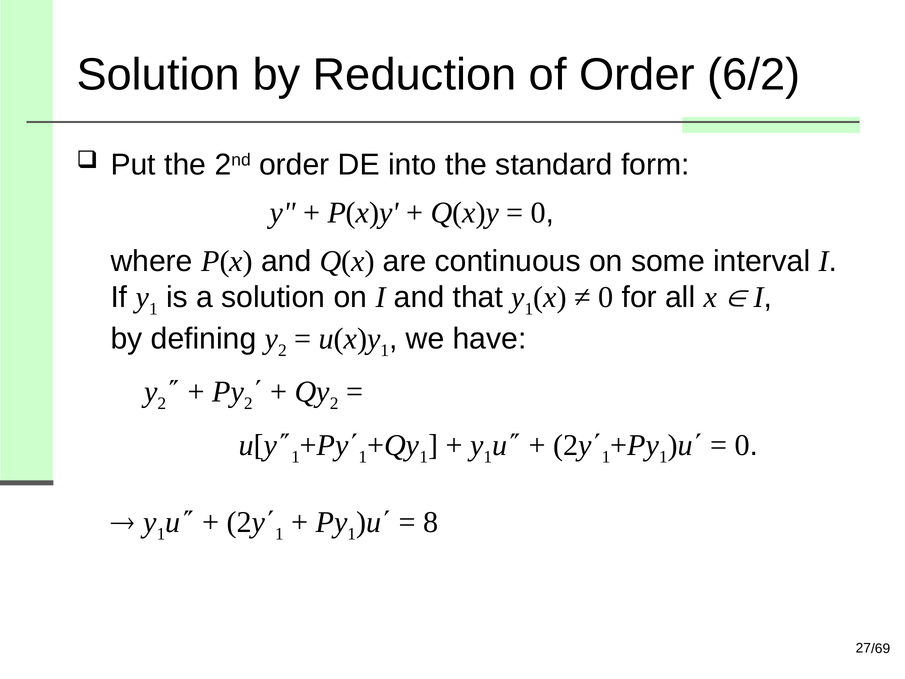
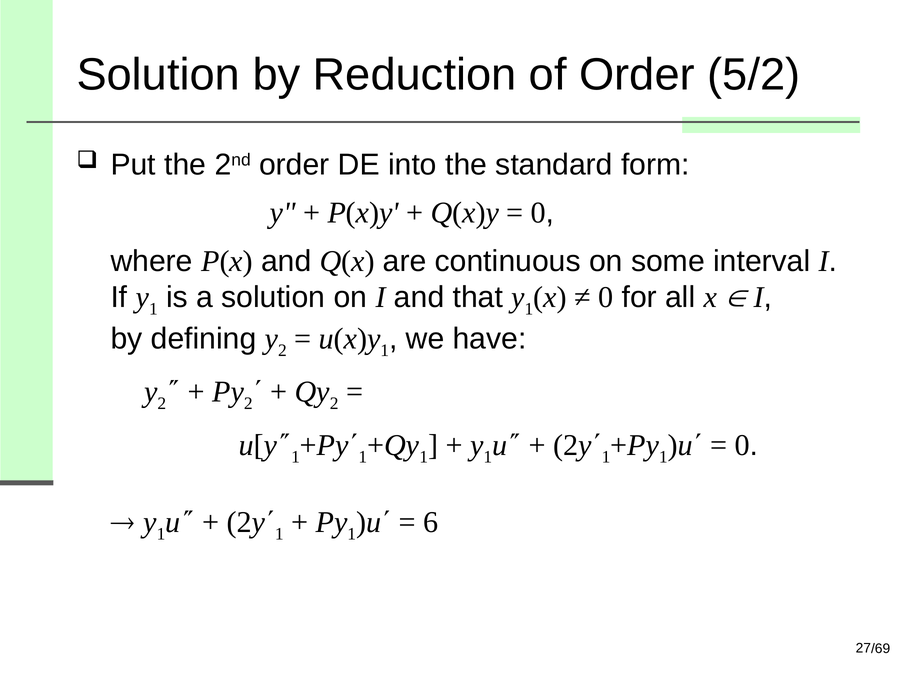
6/2: 6/2 -> 5/2
8: 8 -> 6
